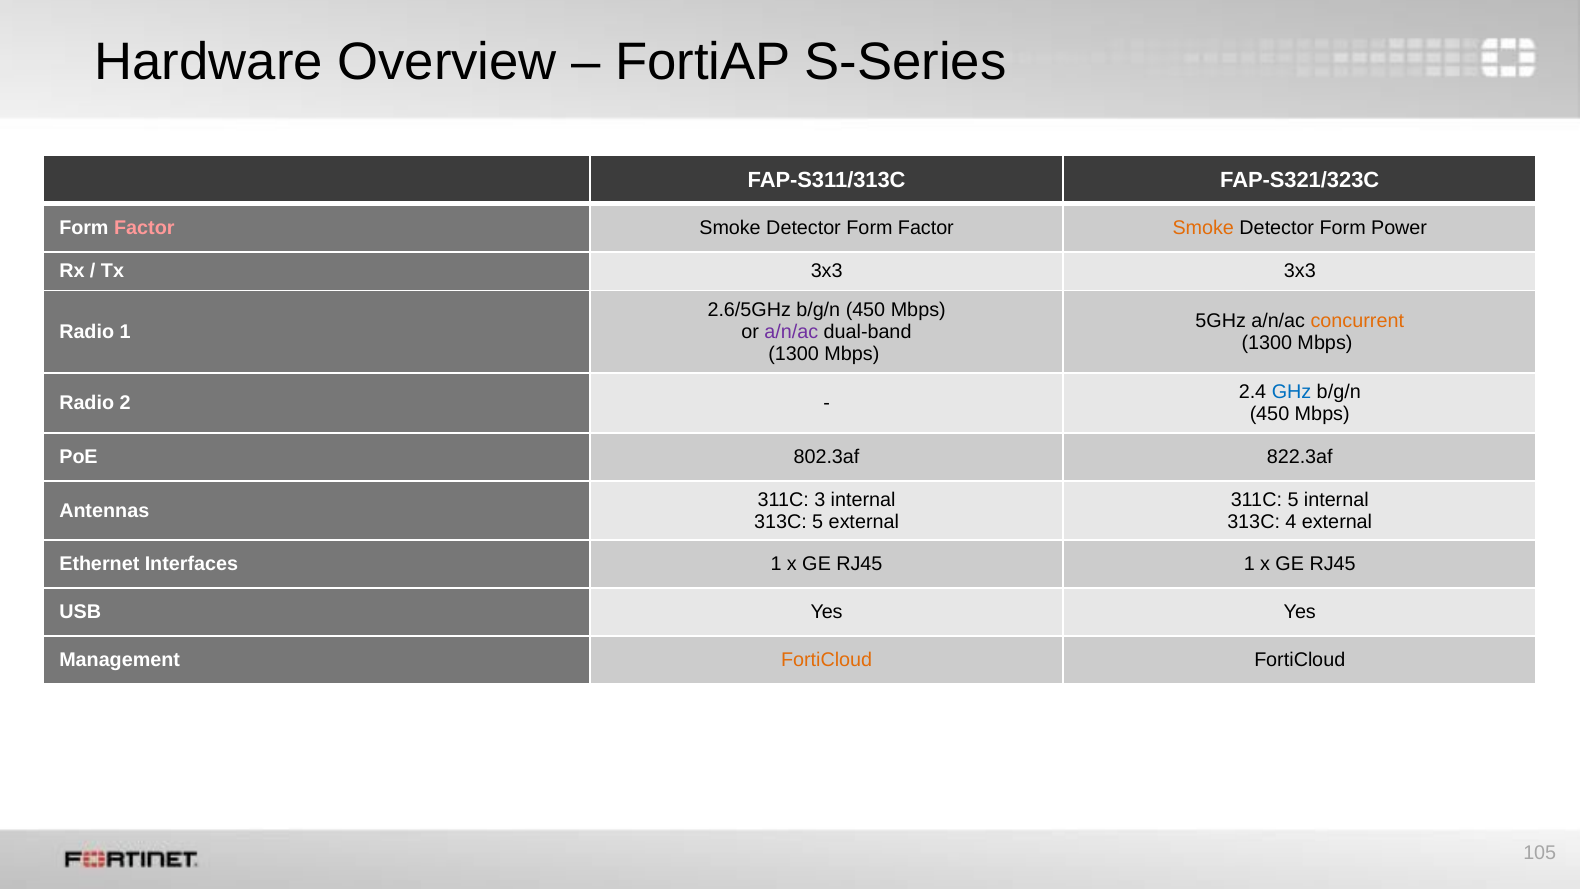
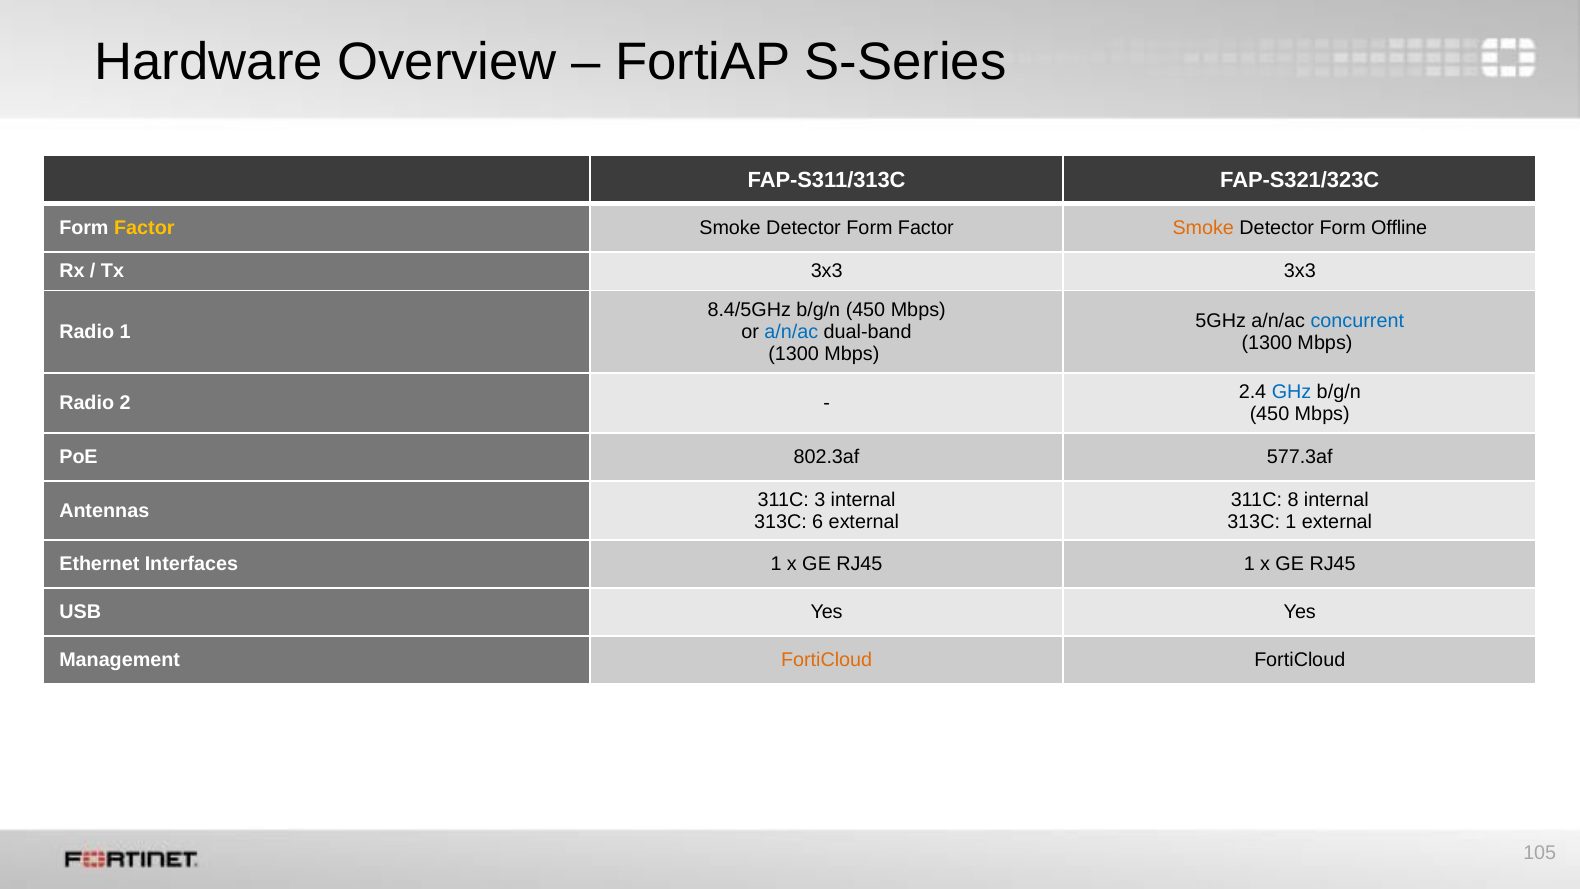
Factor at (144, 228) colour: pink -> yellow
Power: Power -> Offline
2.6/5GHz: 2.6/5GHz -> 8.4/5GHz
concurrent colour: orange -> blue
a/n/ac at (791, 332) colour: purple -> blue
822.3af: 822.3af -> 577.3af
311C 5: 5 -> 8
313C 5: 5 -> 6
313C 4: 4 -> 1
